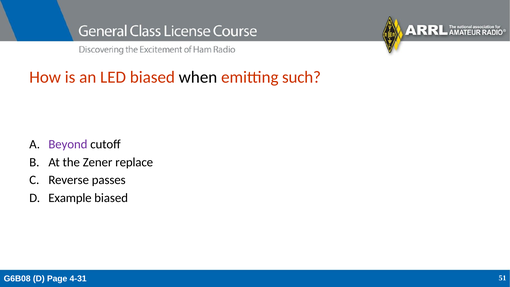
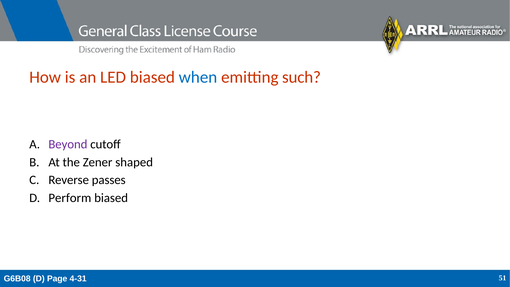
when colour: black -> blue
replace: replace -> shaped
Example: Example -> Perform
